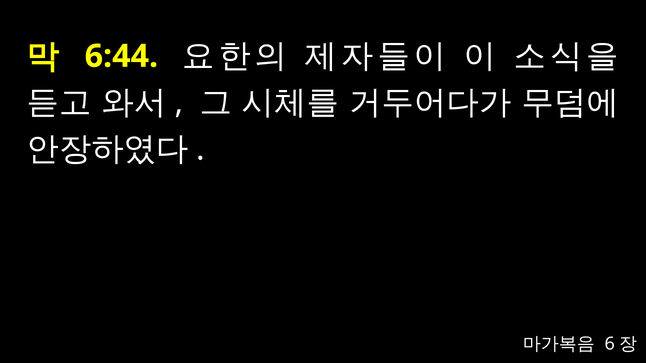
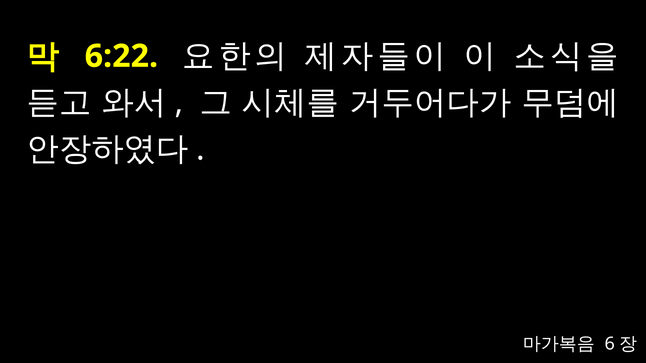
6:44: 6:44 -> 6:22
